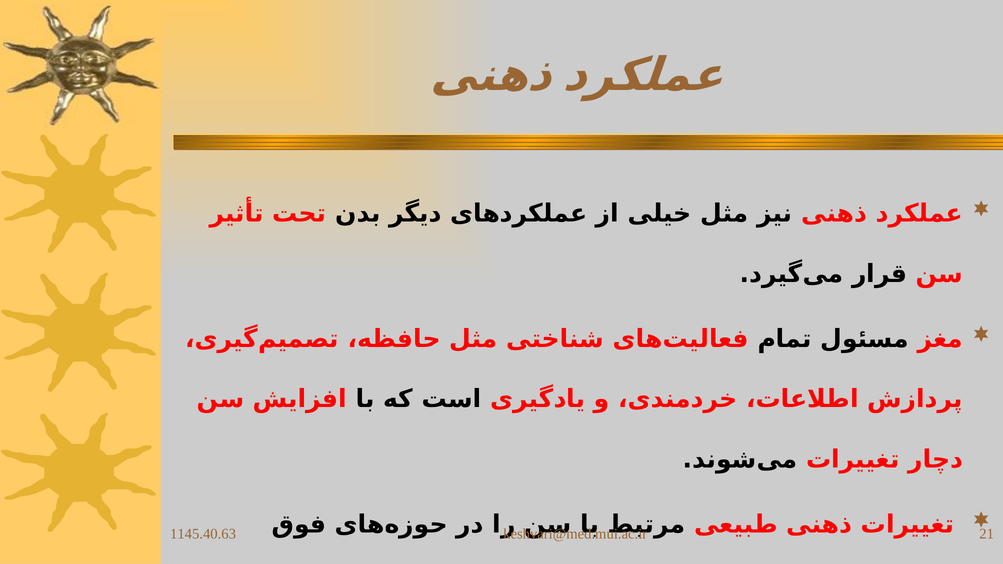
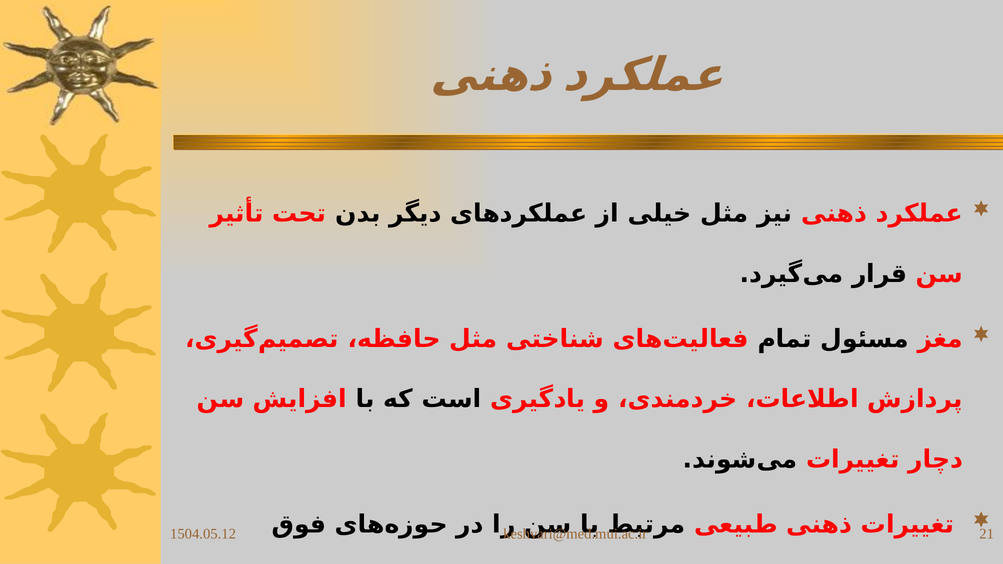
1145.40.63: 1145.40.63 -> 1504.05.12
